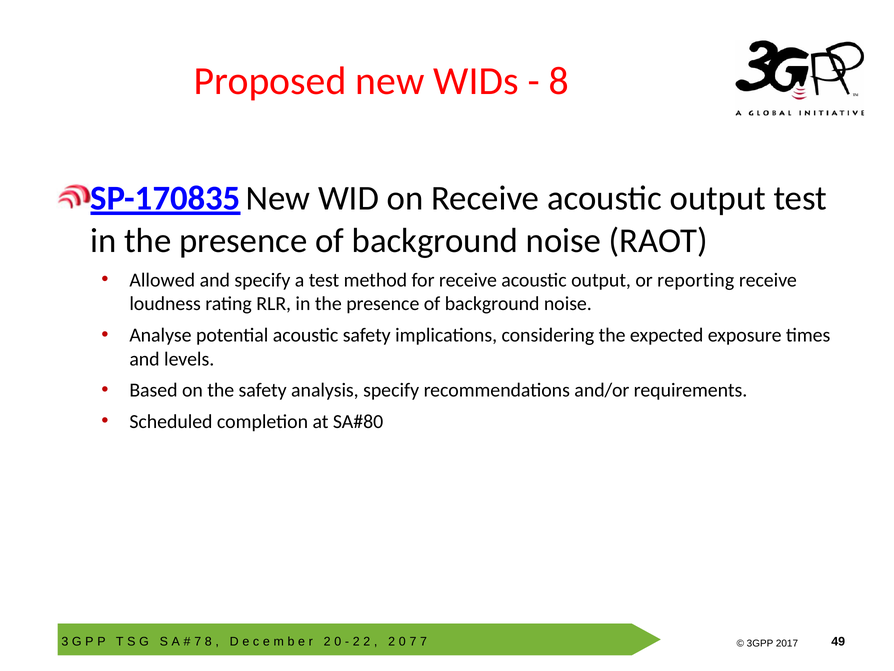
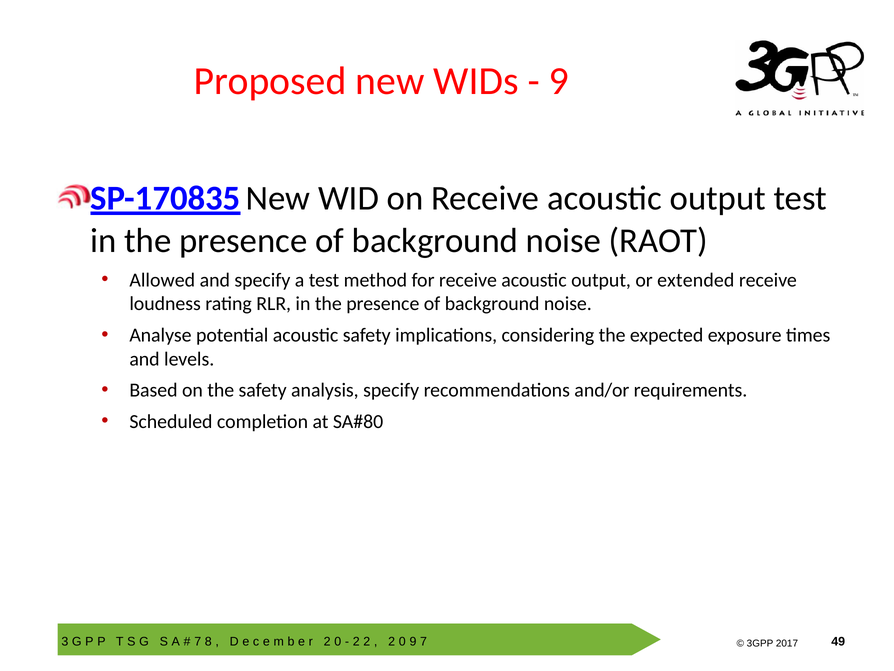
8 at (559, 81): 8 -> 9
reporting: reporting -> extended
7 at (413, 641): 7 -> 9
